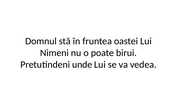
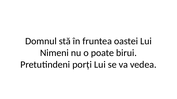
unde: unde -> porți
